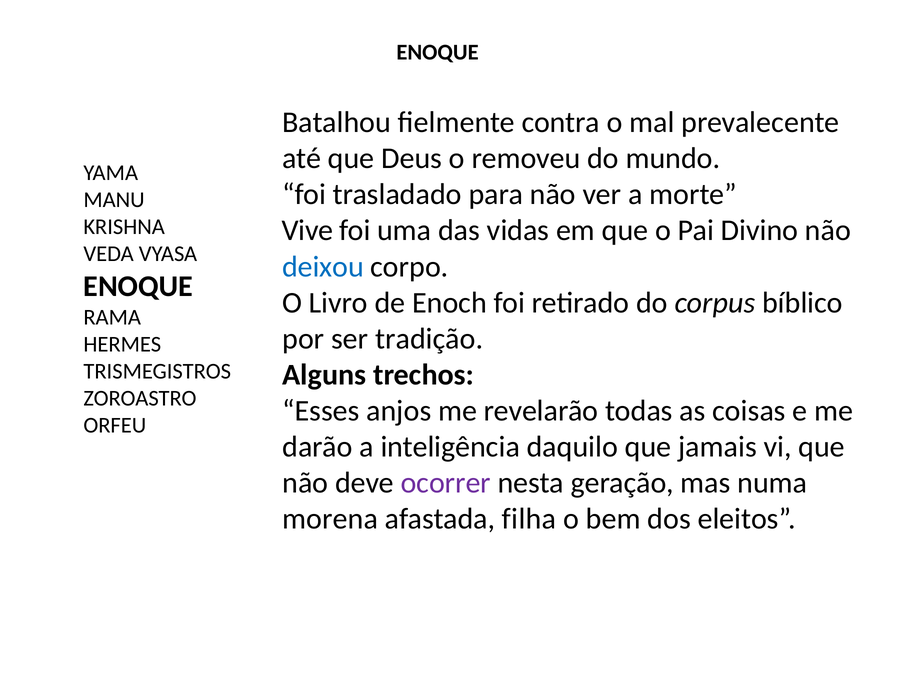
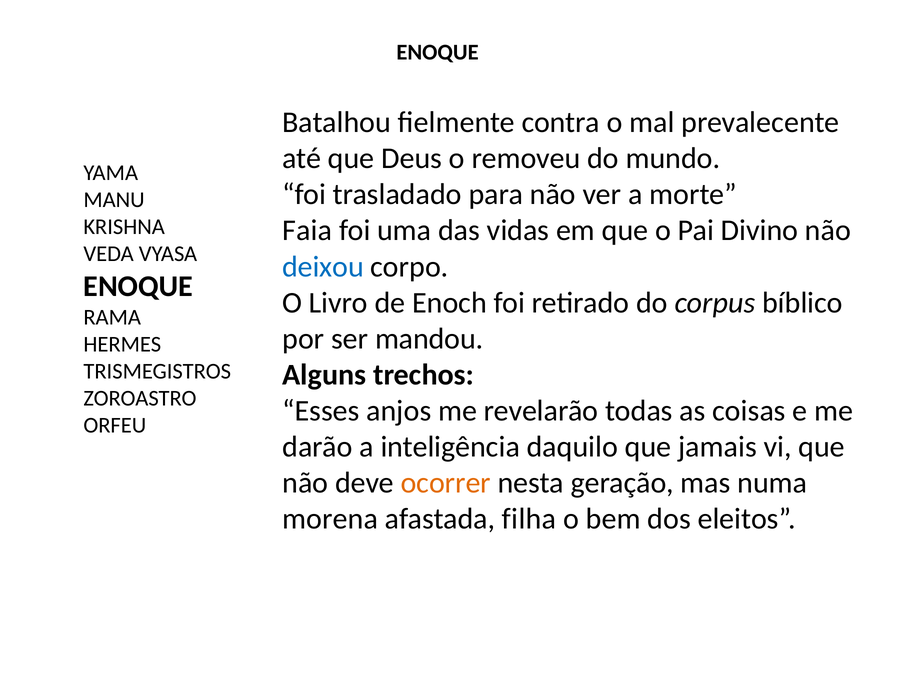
Vive: Vive -> Faia
tradição: tradição -> mandou
ocorrer colour: purple -> orange
